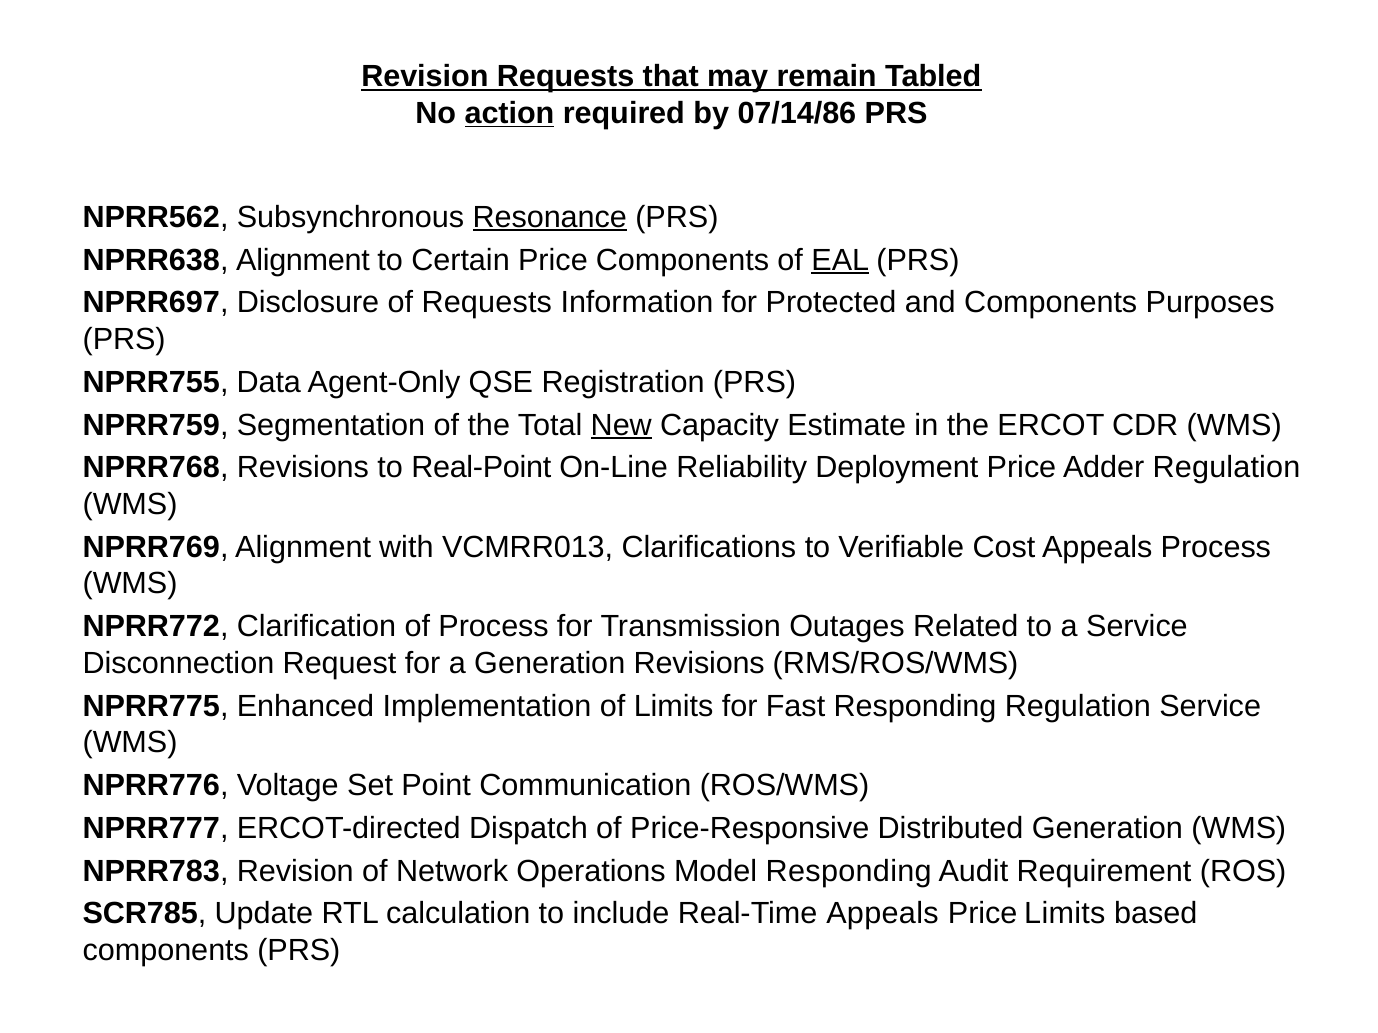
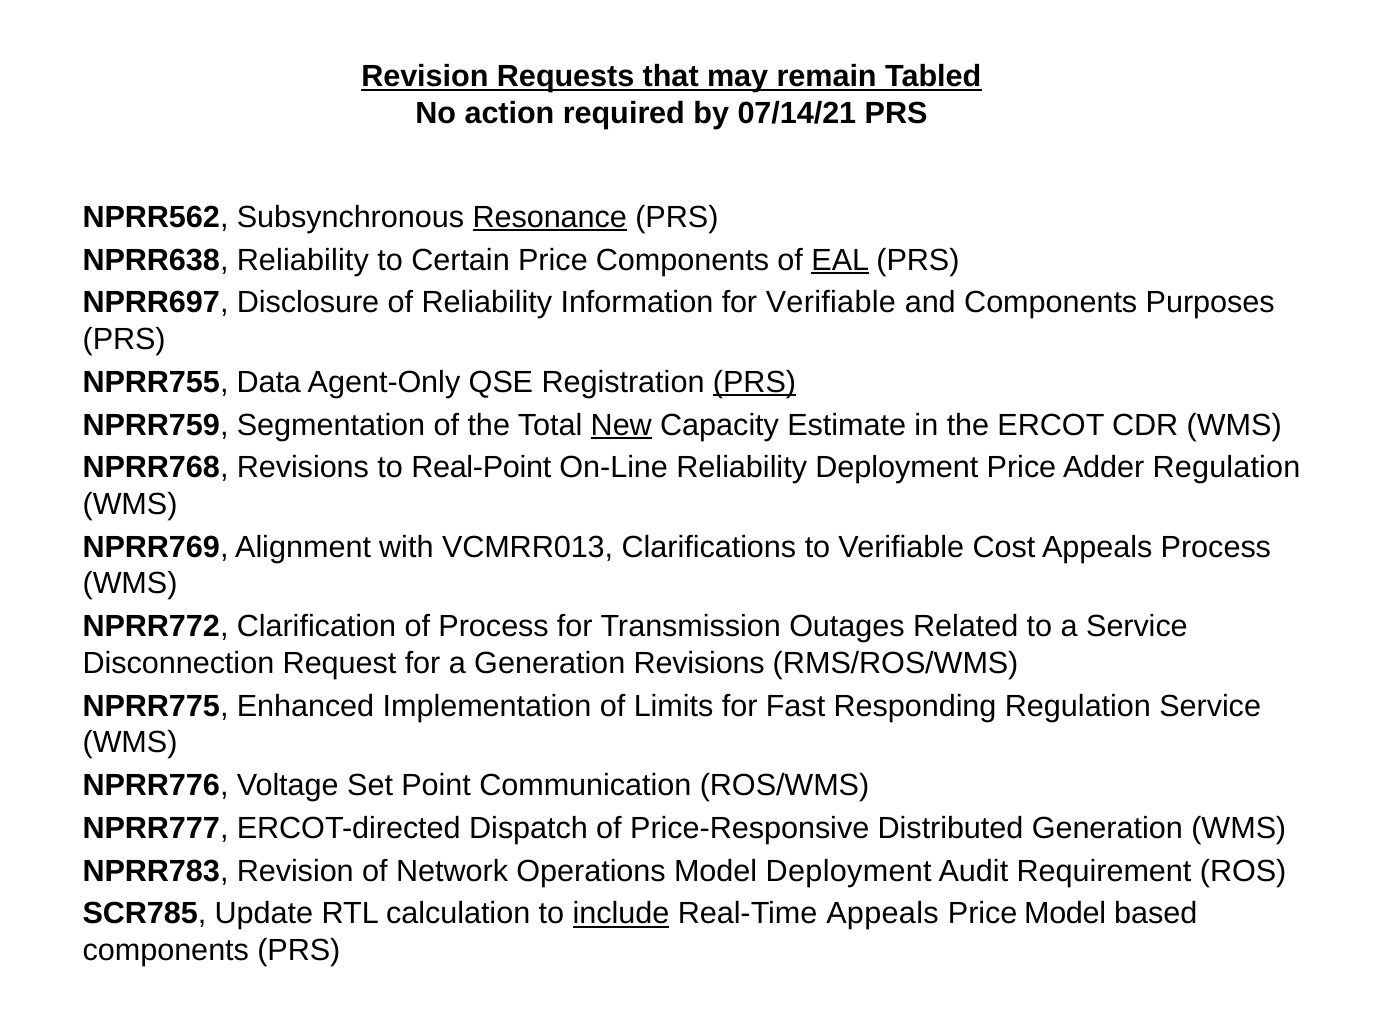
action underline: present -> none
07/14/86: 07/14/86 -> 07/14/21
NPRR638 Alignment: Alignment -> Reliability
of Requests: Requests -> Reliability
for Protected: Protected -> Verifiable
PRS at (755, 382) underline: none -> present
Model Responding: Responding -> Deployment
include underline: none -> present
Price Limits: Limits -> Model
